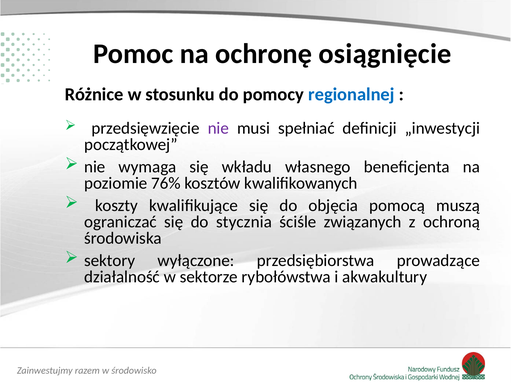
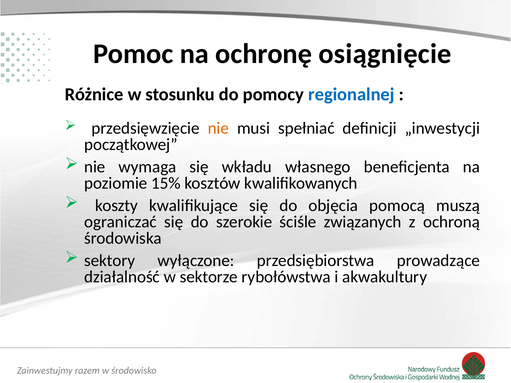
nie at (218, 128) colour: purple -> orange
76%: 76% -> 15%
stycznia: stycznia -> szerokie
